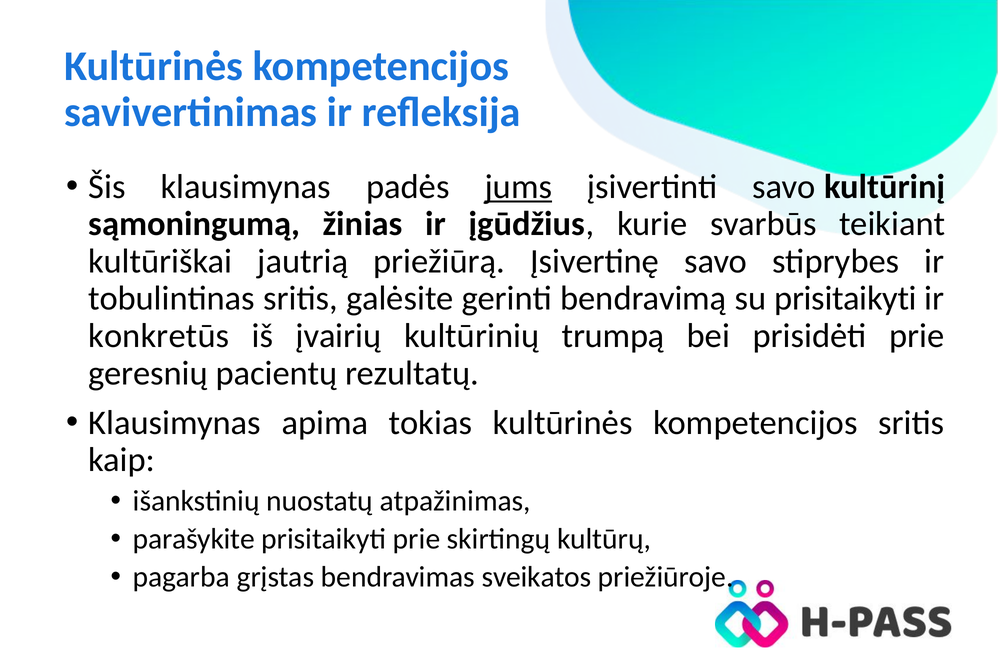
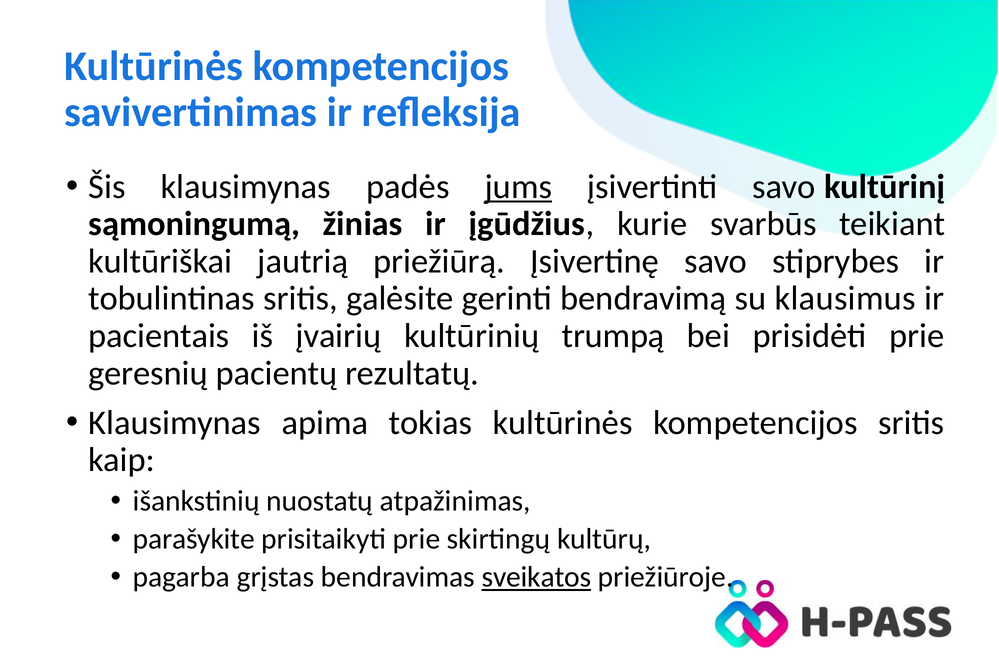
su prisitaikyti: prisitaikyti -> klausimus
konkretūs: konkretūs -> pacientais
sveikatos underline: none -> present
